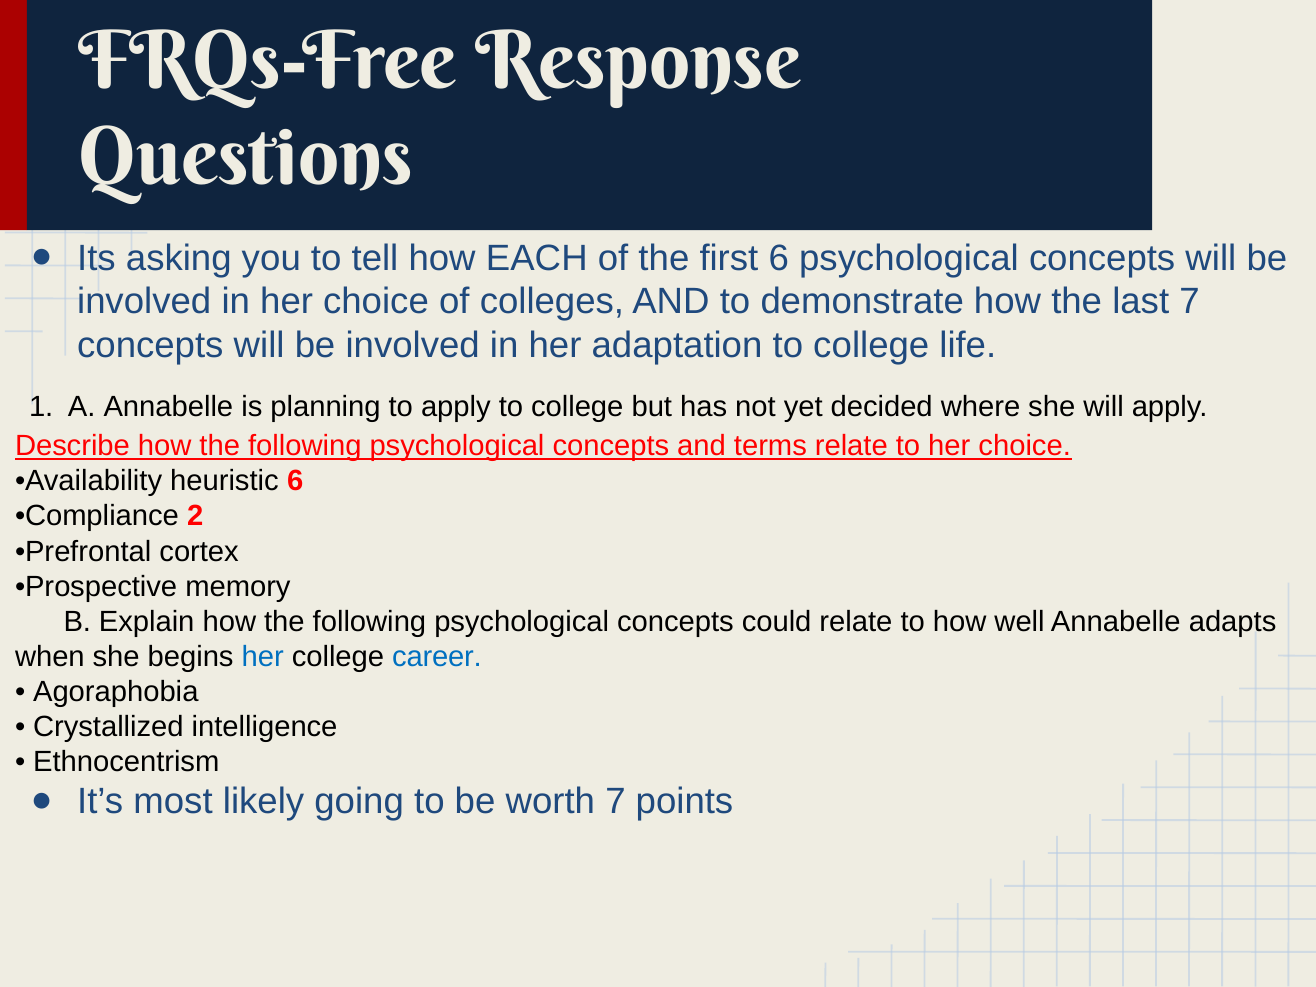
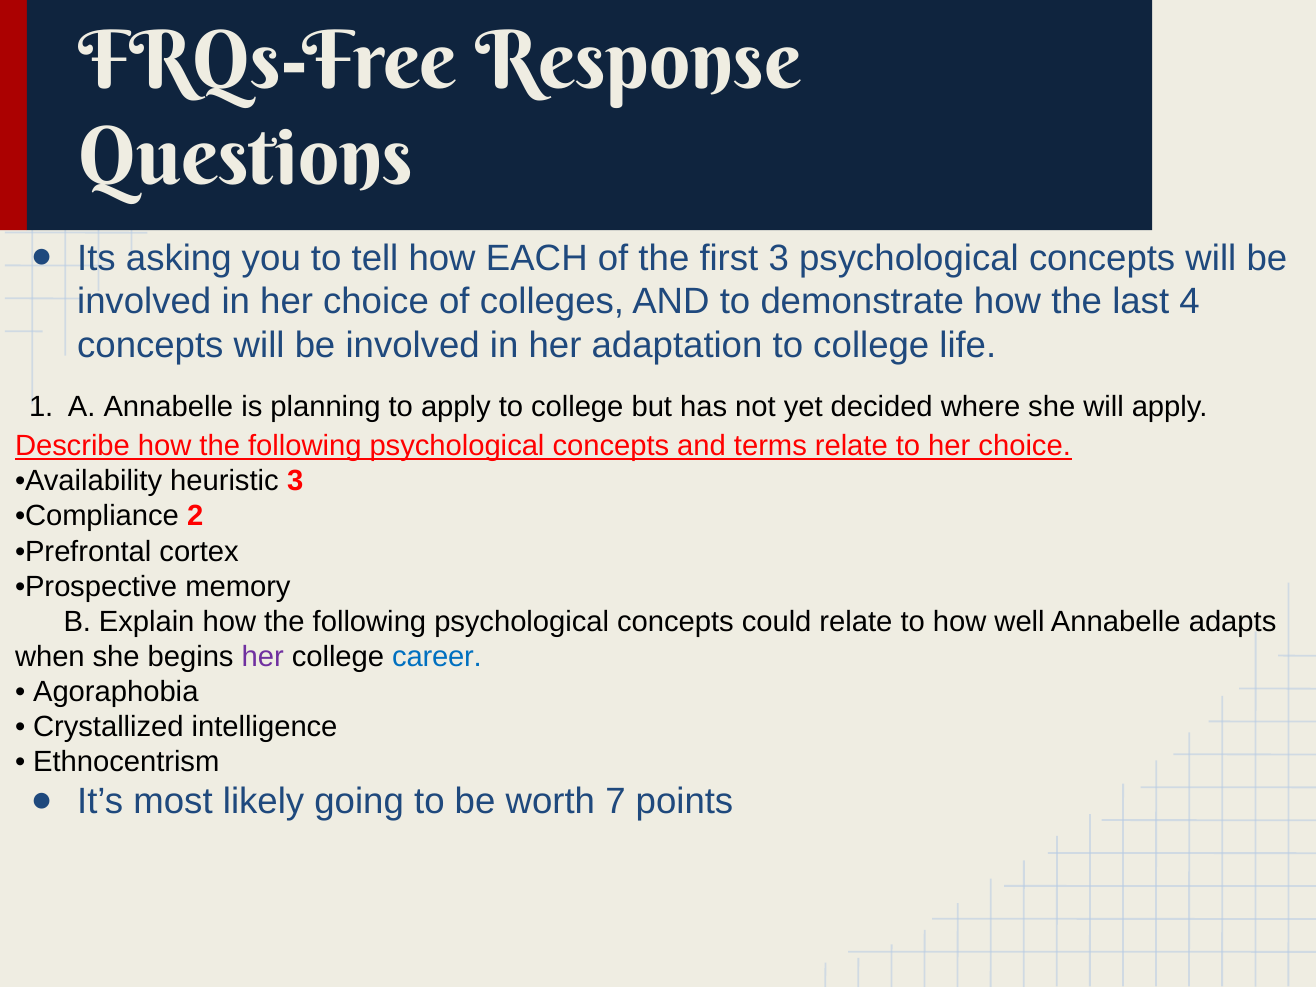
first 6: 6 -> 3
last 7: 7 -> 4
heuristic 6: 6 -> 3
her at (263, 657) colour: blue -> purple
